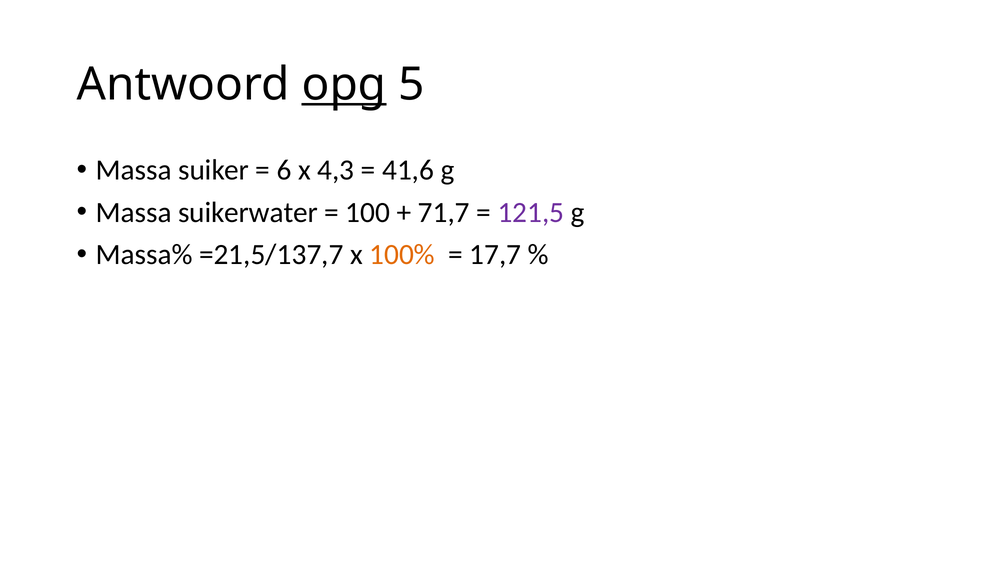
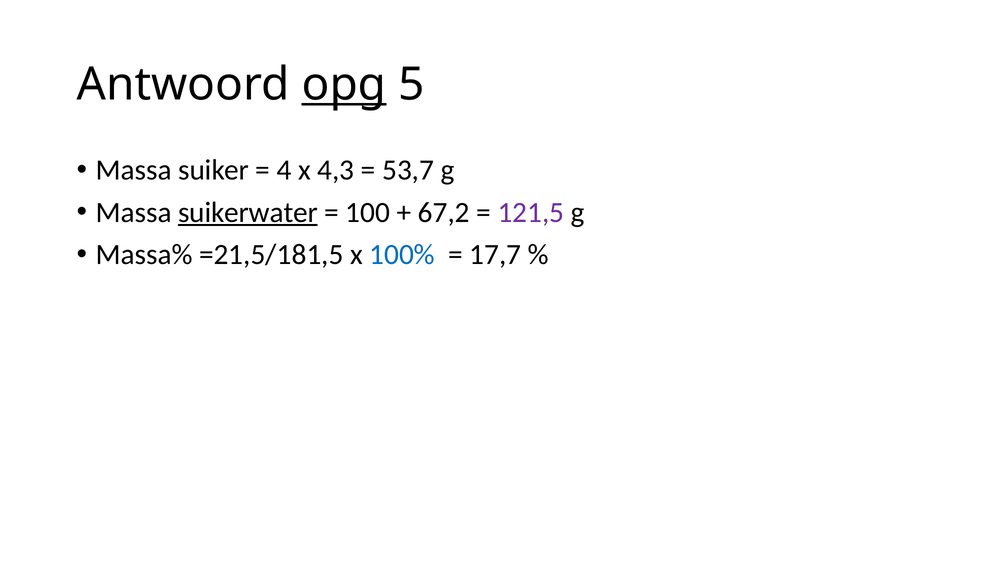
6: 6 -> 4
41,6: 41,6 -> 53,7
suikerwater underline: none -> present
71,7: 71,7 -> 67,2
=21,5/137,7: =21,5/137,7 -> =21,5/181,5
100% colour: orange -> blue
